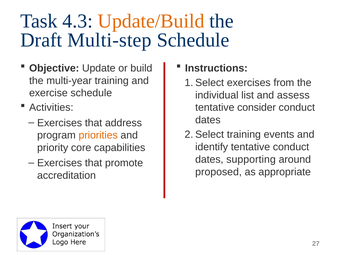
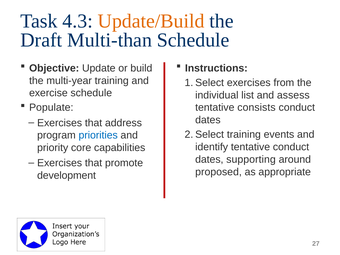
Multi-step: Multi-step -> Multi-than
Activities: Activities -> Populate
consider: consider -> consists
priorities colour: orange -> blue
accreditation: accreditation -> development
